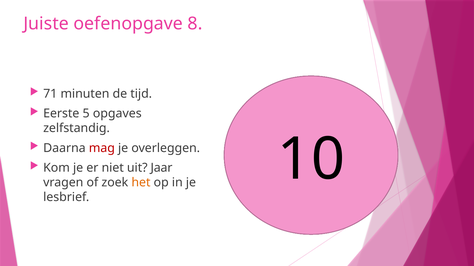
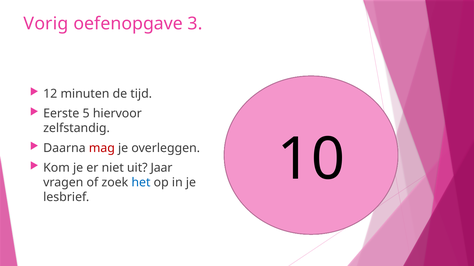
Juiste: Juiste -> Vorig
8: 8 -> 3
71: 71 -> 12
opgaves: opgaves -> hiervoor
het colour: orange -> blue
